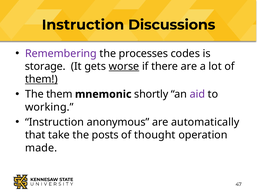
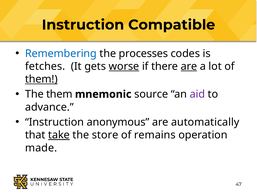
Discussions: Discussions -> Compatible
Remembering colour: purple -> blue
storage: storage -> fetches
are at (189, 66) underline: none -> present
shortly: shortly -> source
working: working -> advance
take underline: none -> present
posts: posts -> store
thought: thought -> remains
